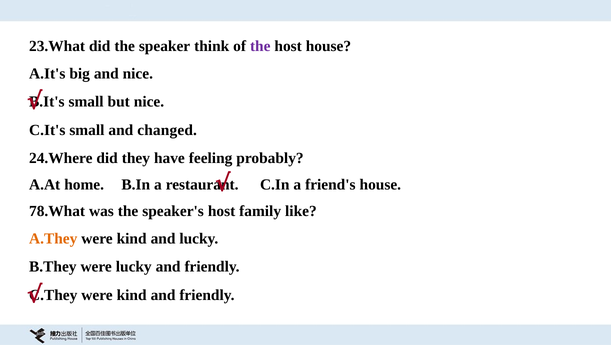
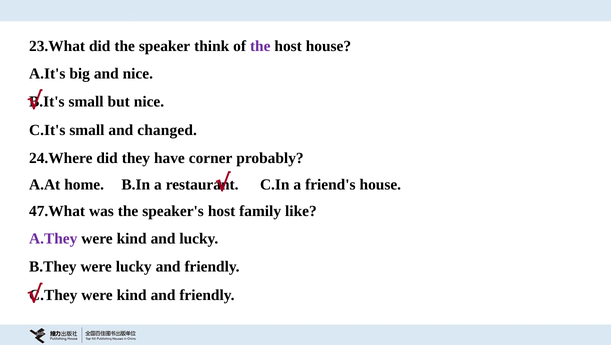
feeling: feeling -> corner
78.What: 78.What -> 47.What
A.They colour: orange -> purple
